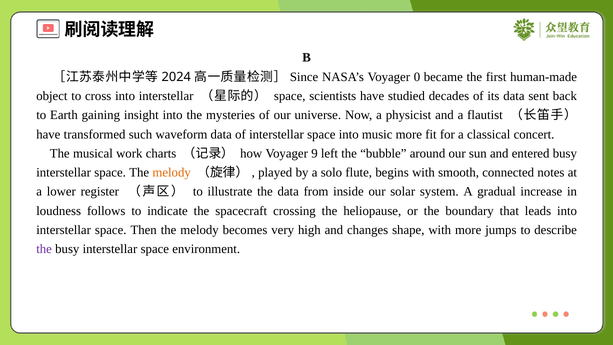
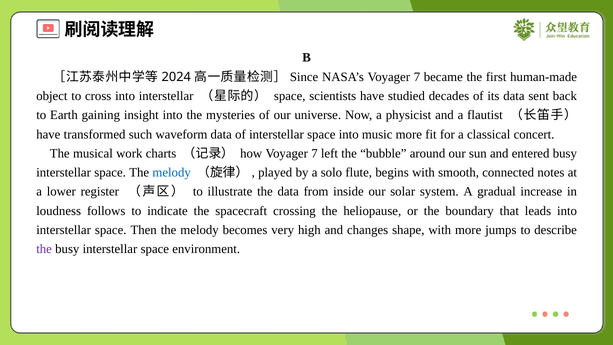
NASA’s Voyager 0: 0 -> 7
how Voyager 9: 9 -> 7
melody at (172, 173) colour: orange -> blue
